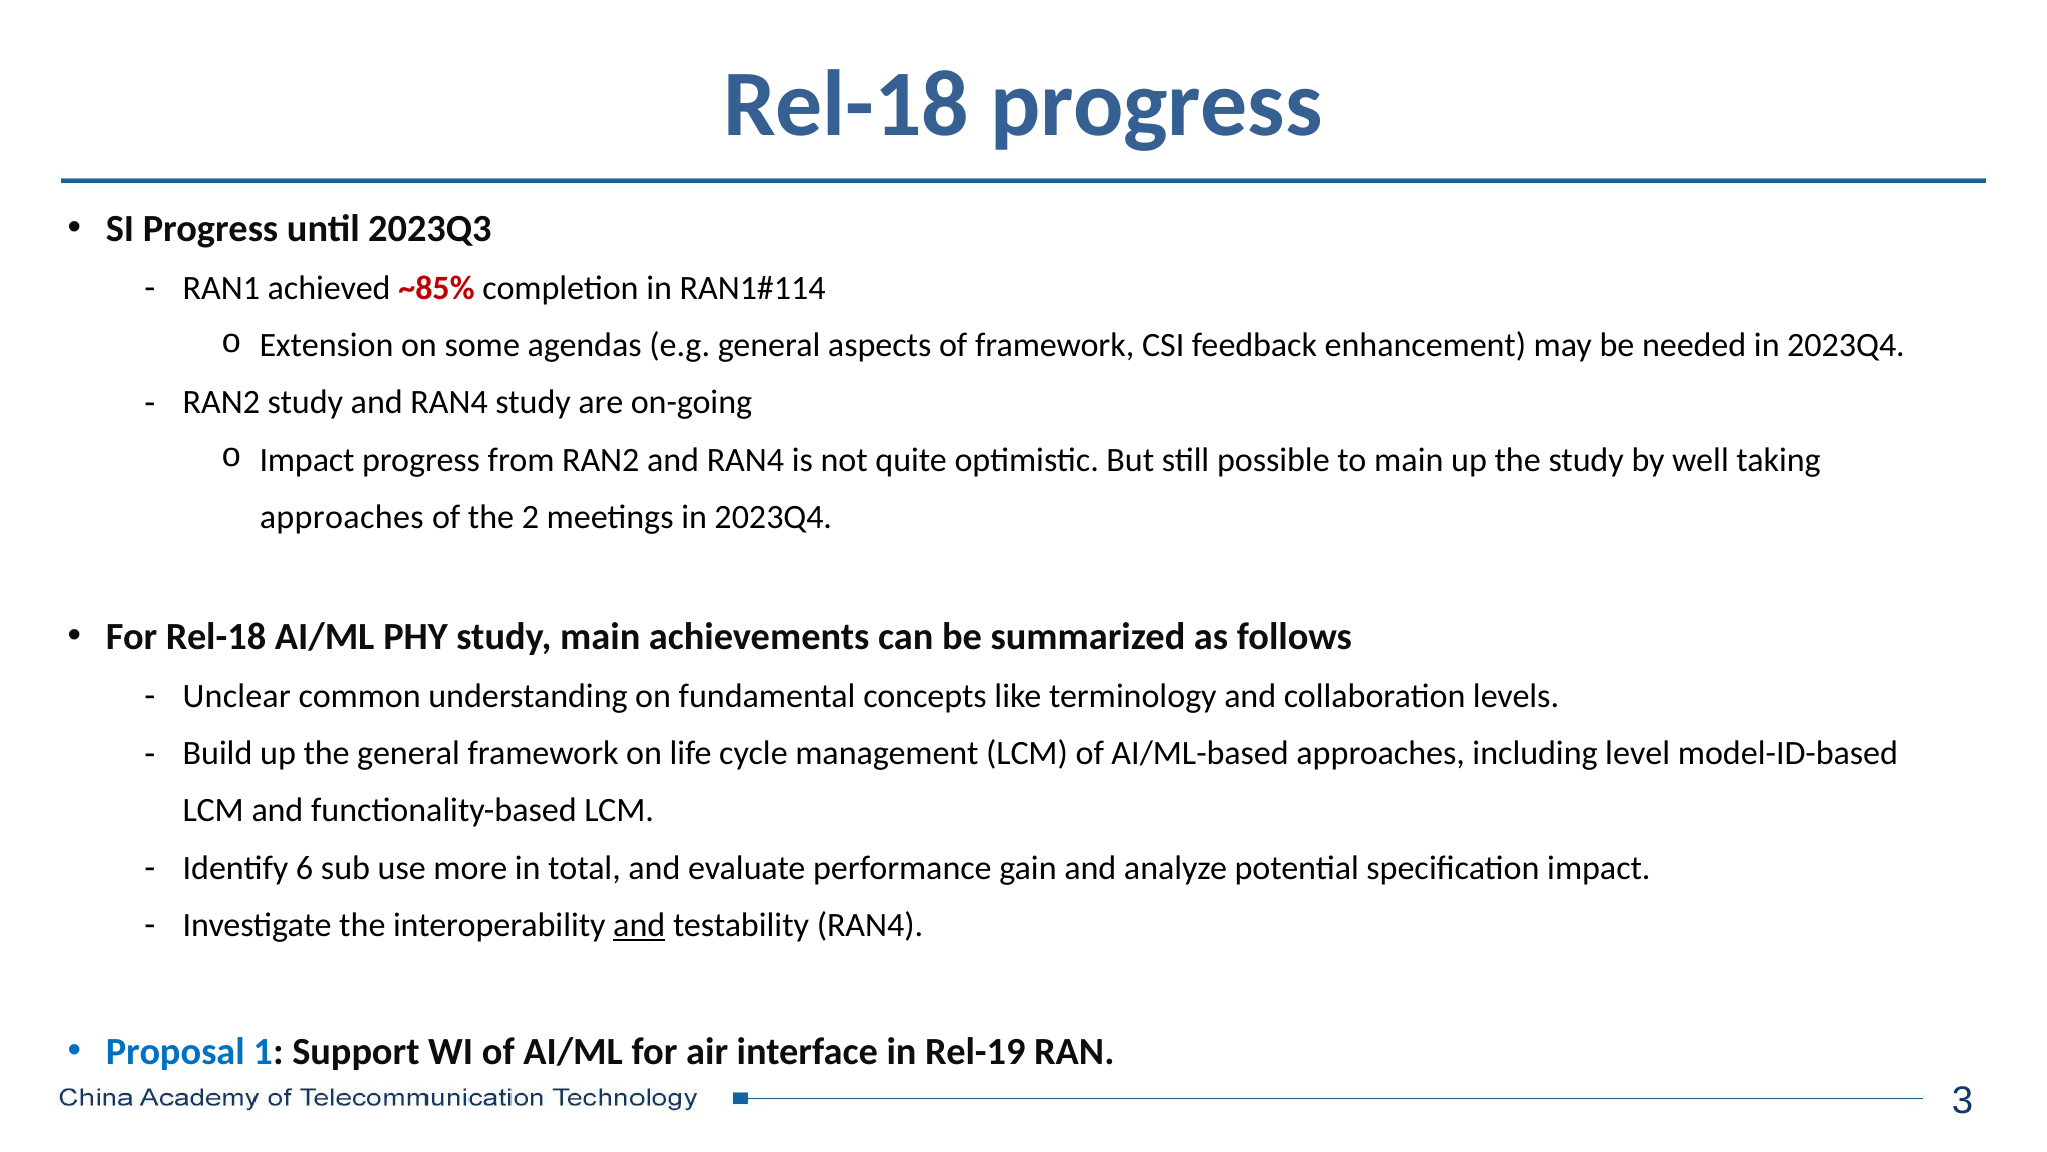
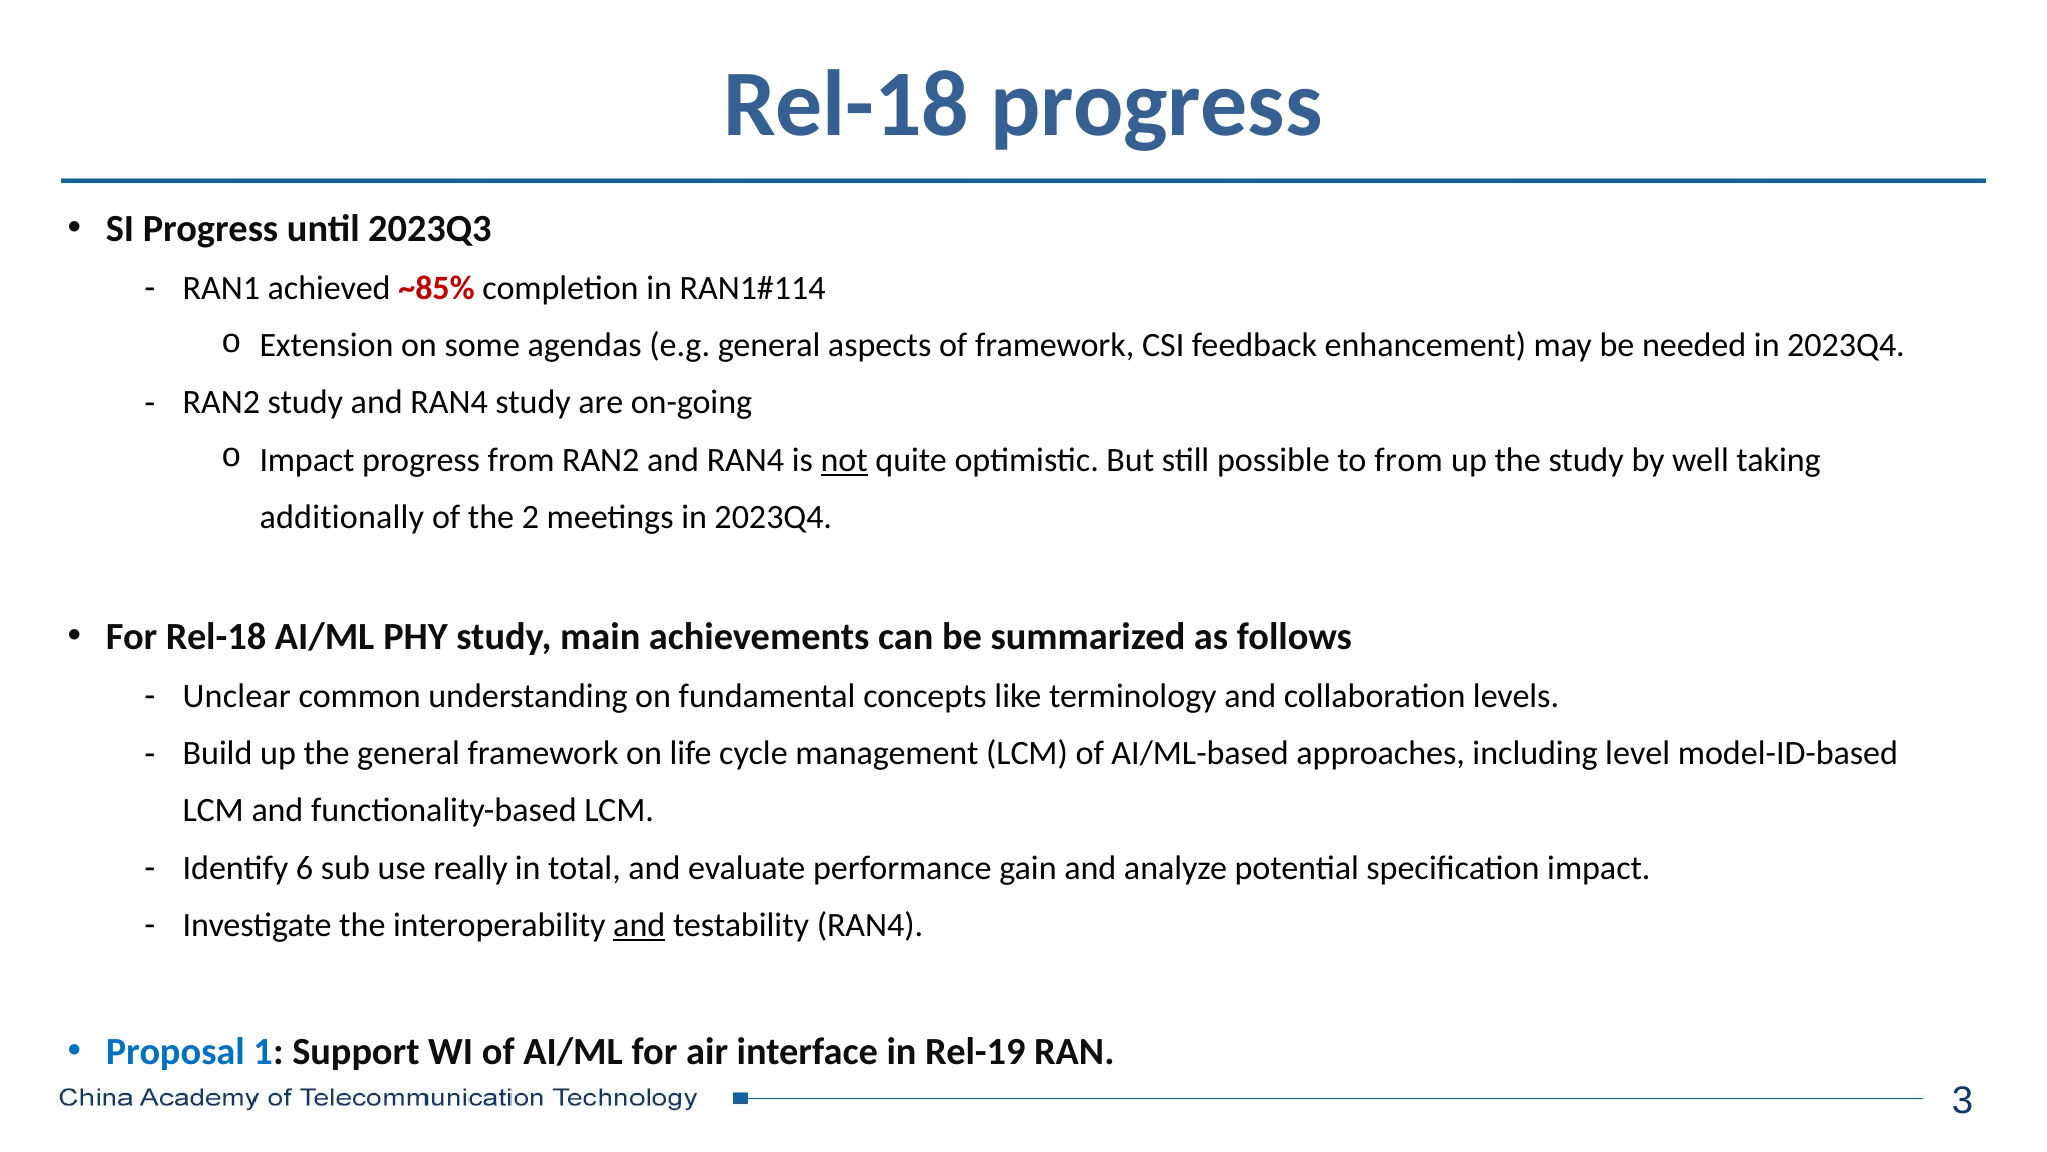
not underline: none -> present
to main: main -> from
approaches at (342, 517): approaches -> additionally
more: more -> really
